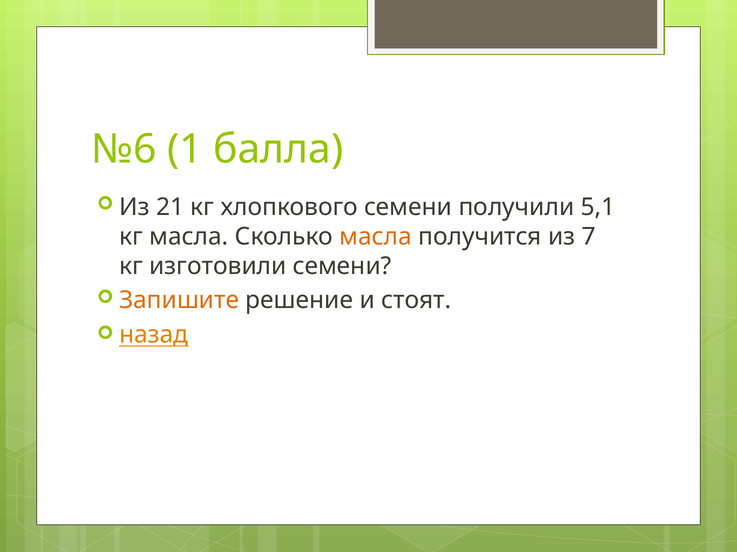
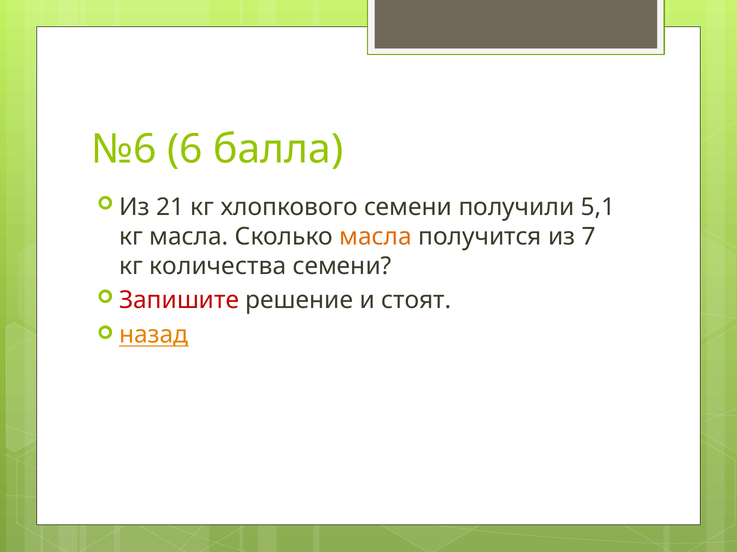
1: 1 -> 6
изготовили: изготовили -> количества
Запишите colour: orange -> red
